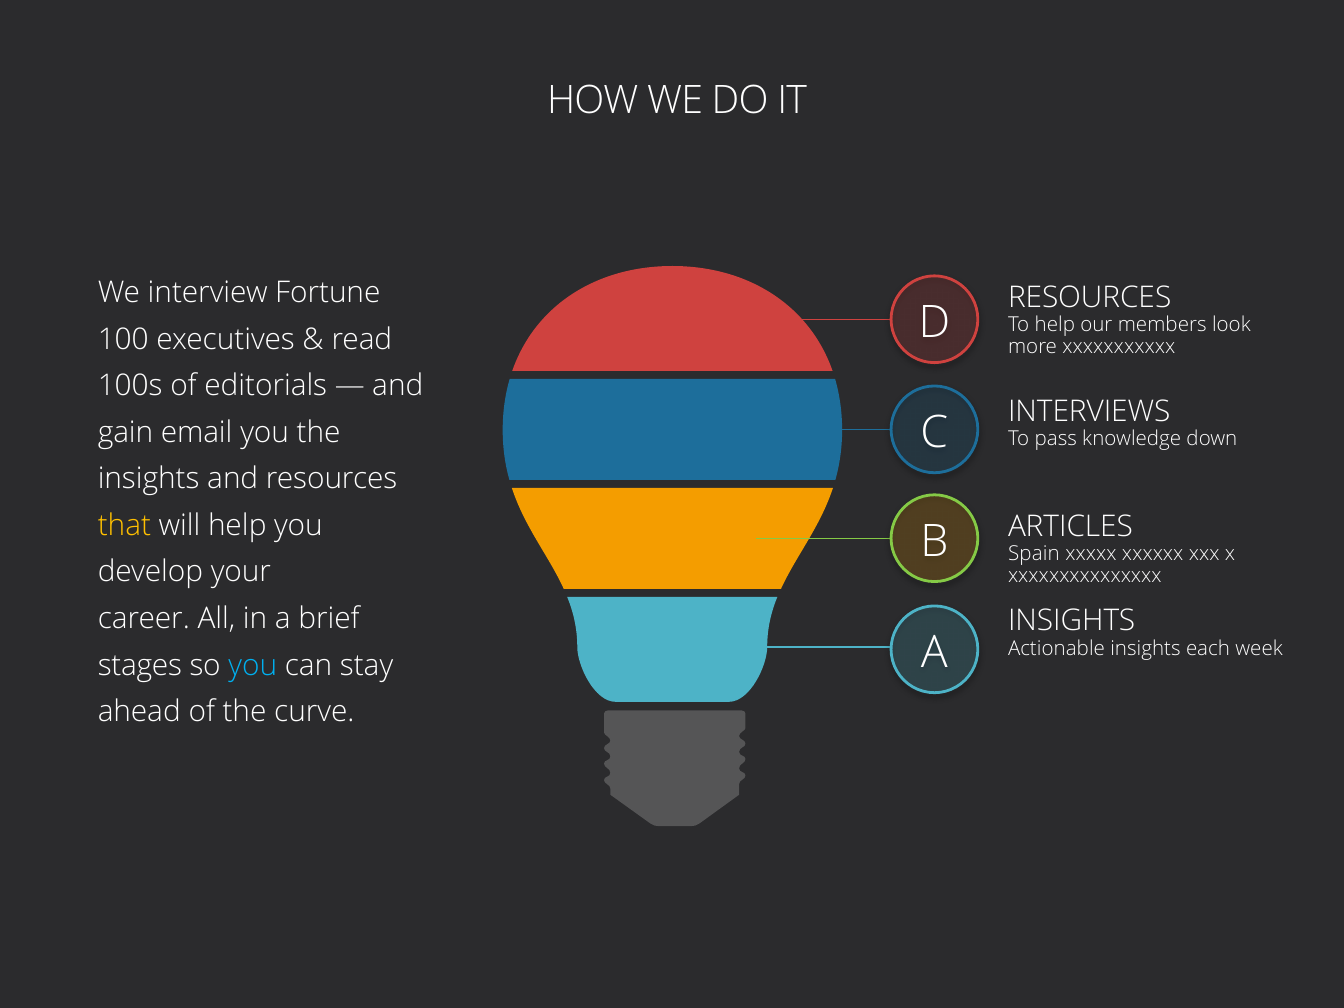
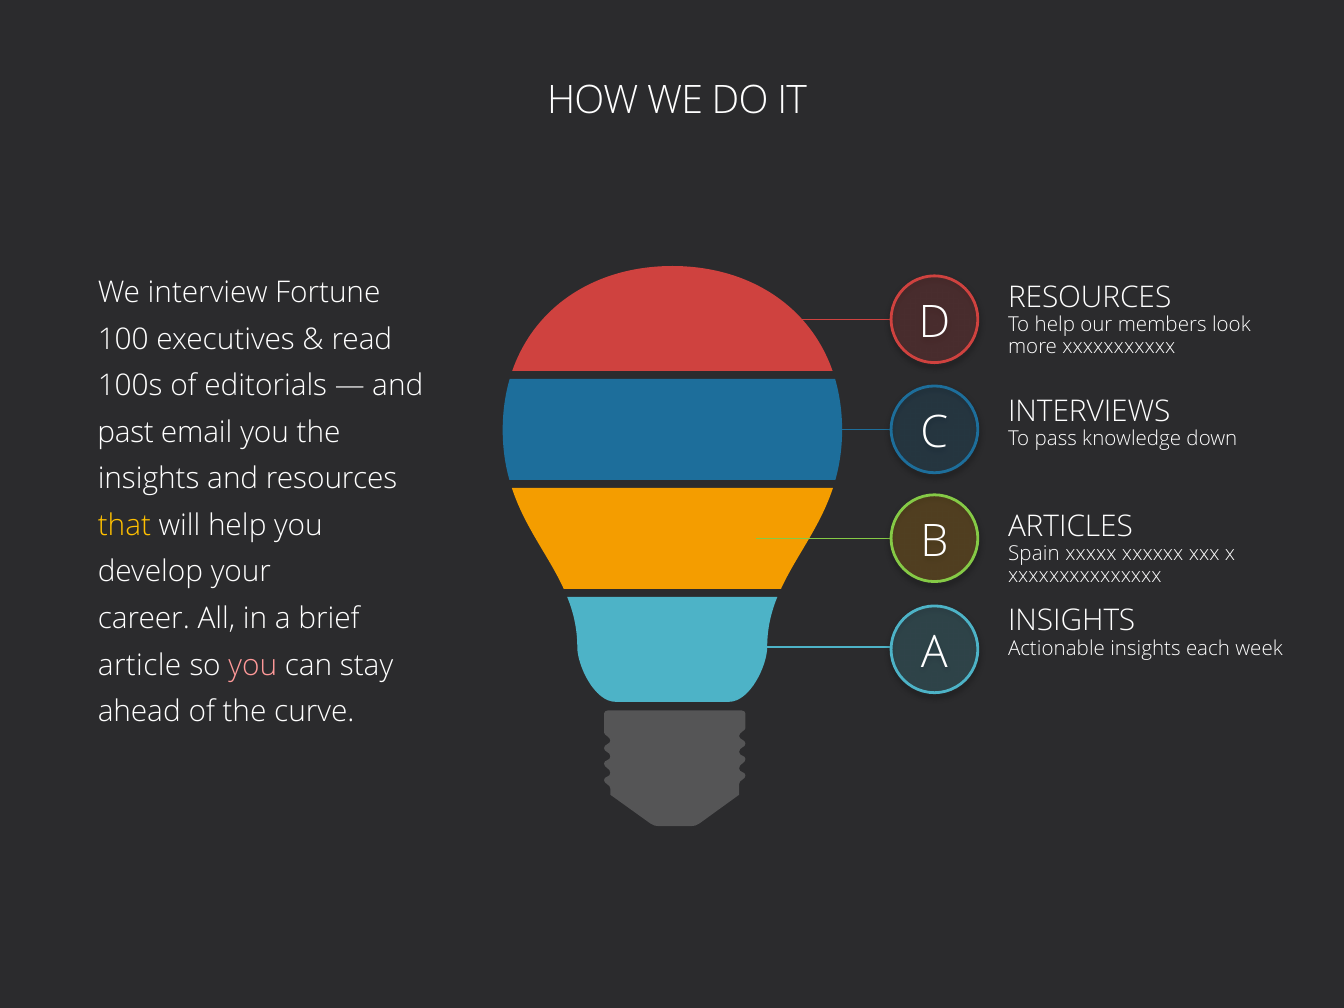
gain: gain -> past
stages: stages -> article
you at (253, 665) colour: light blue -> pink
